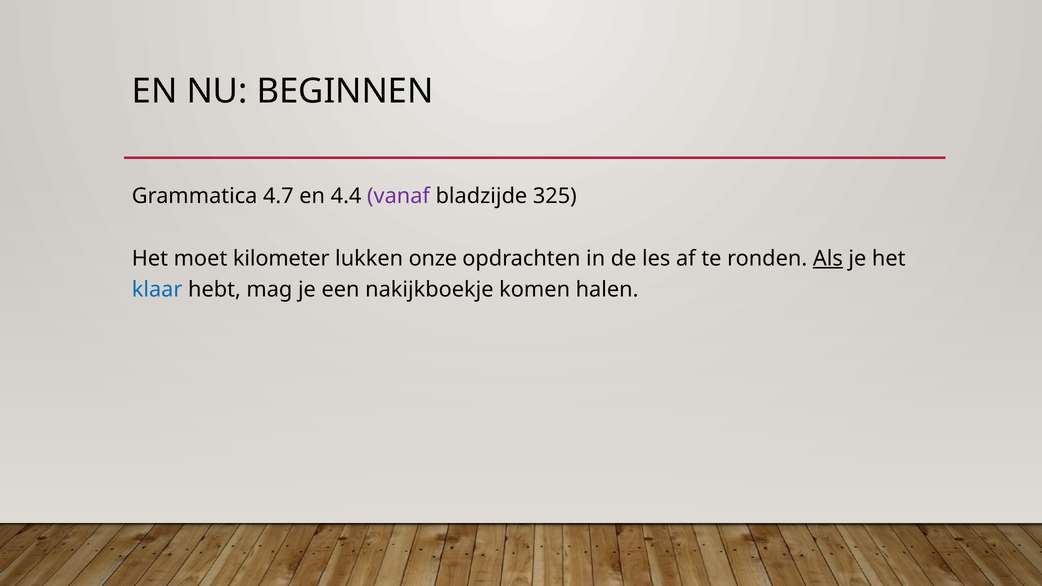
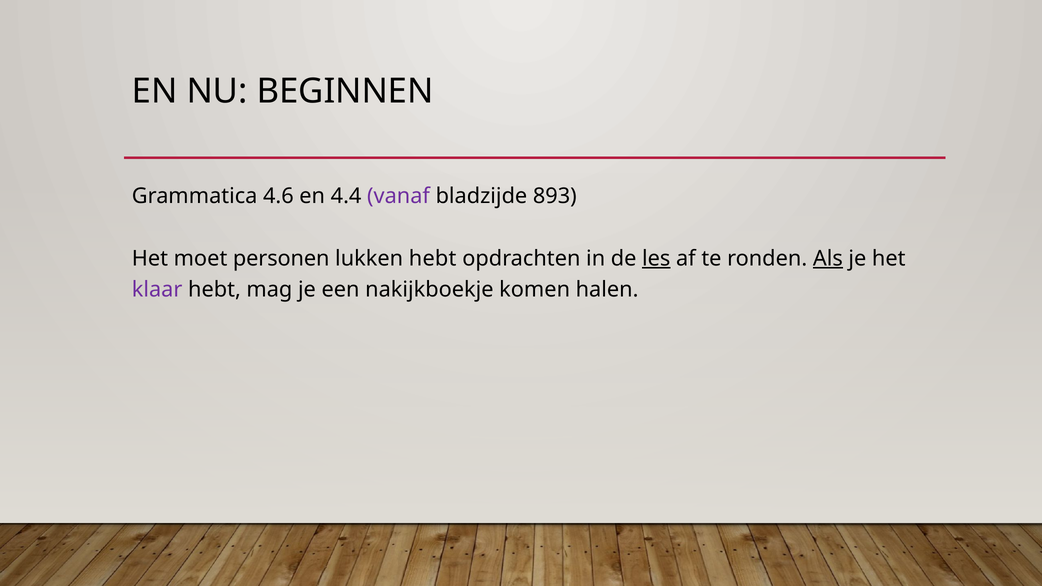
4.7: 4.7 -> 4.6
325: 325 -> 893
kilometer: kilometer -> personen
lukken onze: onze -> hebt
les underline: none -> present
klaar colour: blue -> purple
